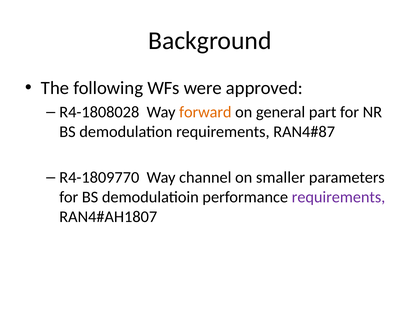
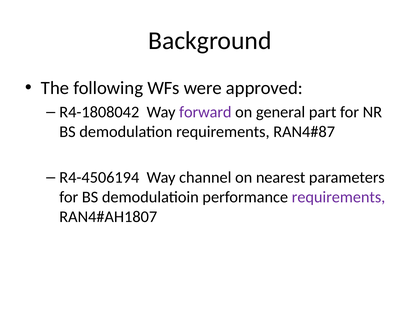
R4-1808028: R4-1808028 -> R4-1808042
forward colour: orange -> purple
R4-1809770: R4-1809770 -> R4-4506194
smaller: smaller -> nearest
